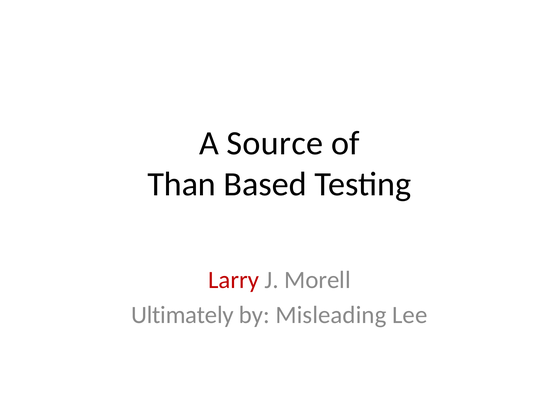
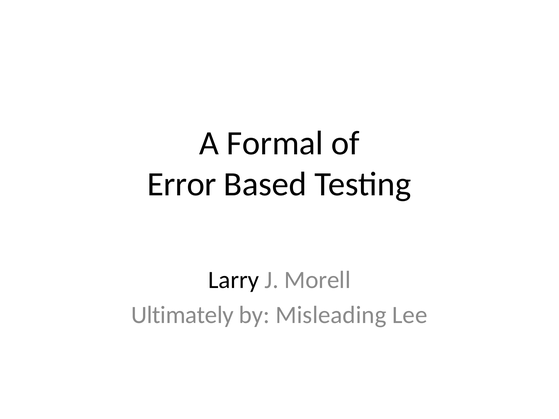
Source: Source -> Formal
Than: Than -> Error
Larry colour: red -> black
